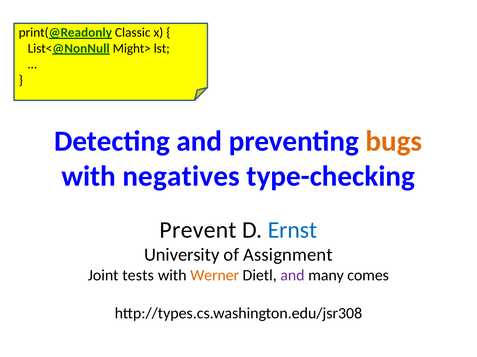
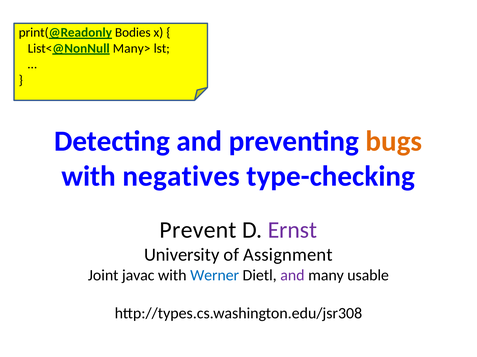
Classic: Classic -> Bodies
Might>: Might> -> Many>
Ernst colour: blue -> purple
tests: tests -> javac
Werner colour: orange -> blue
comes: comes -> usable
